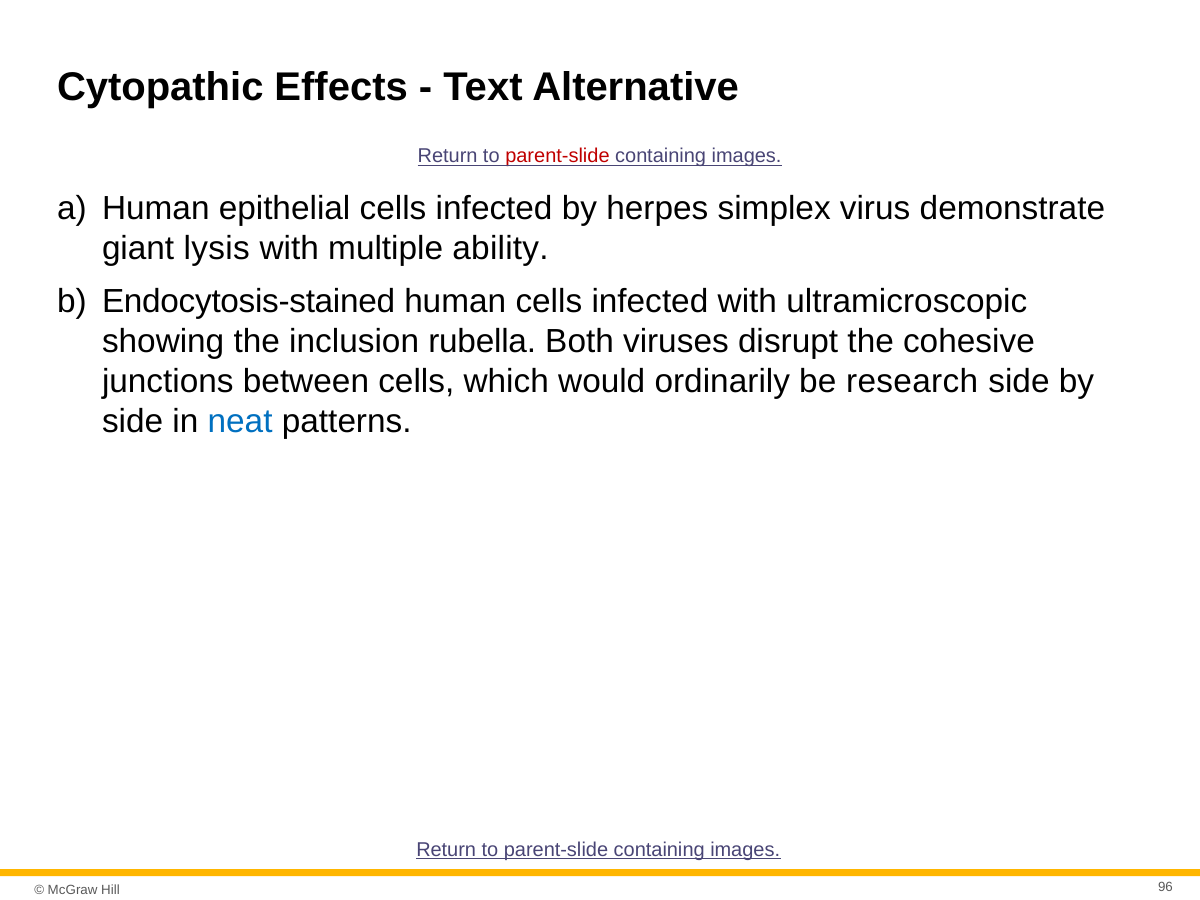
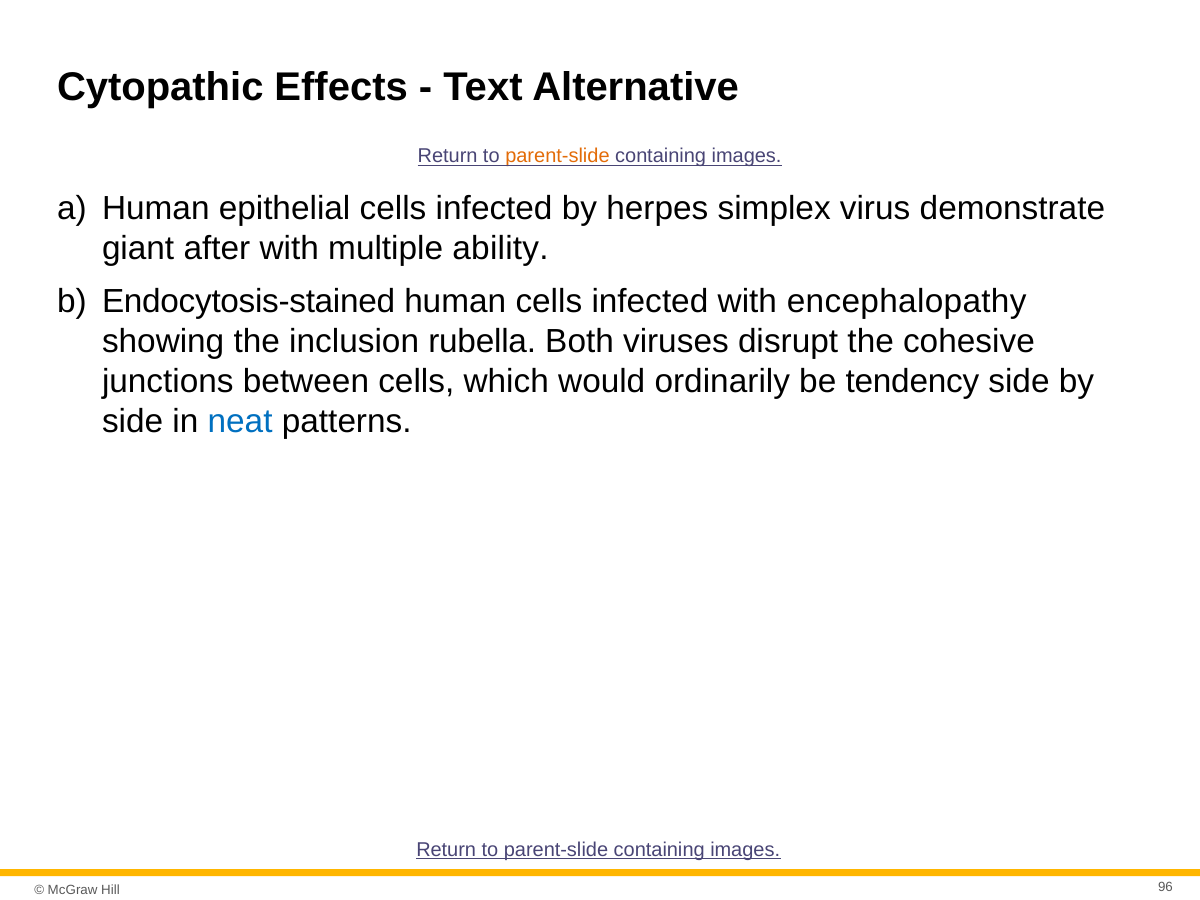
parent-slide at (557, 156) colour: red -> orange
lysis: lysis -> after
ultramicroscopic: ultramicroscopic -> encephalopathy
research: research -> tendency
